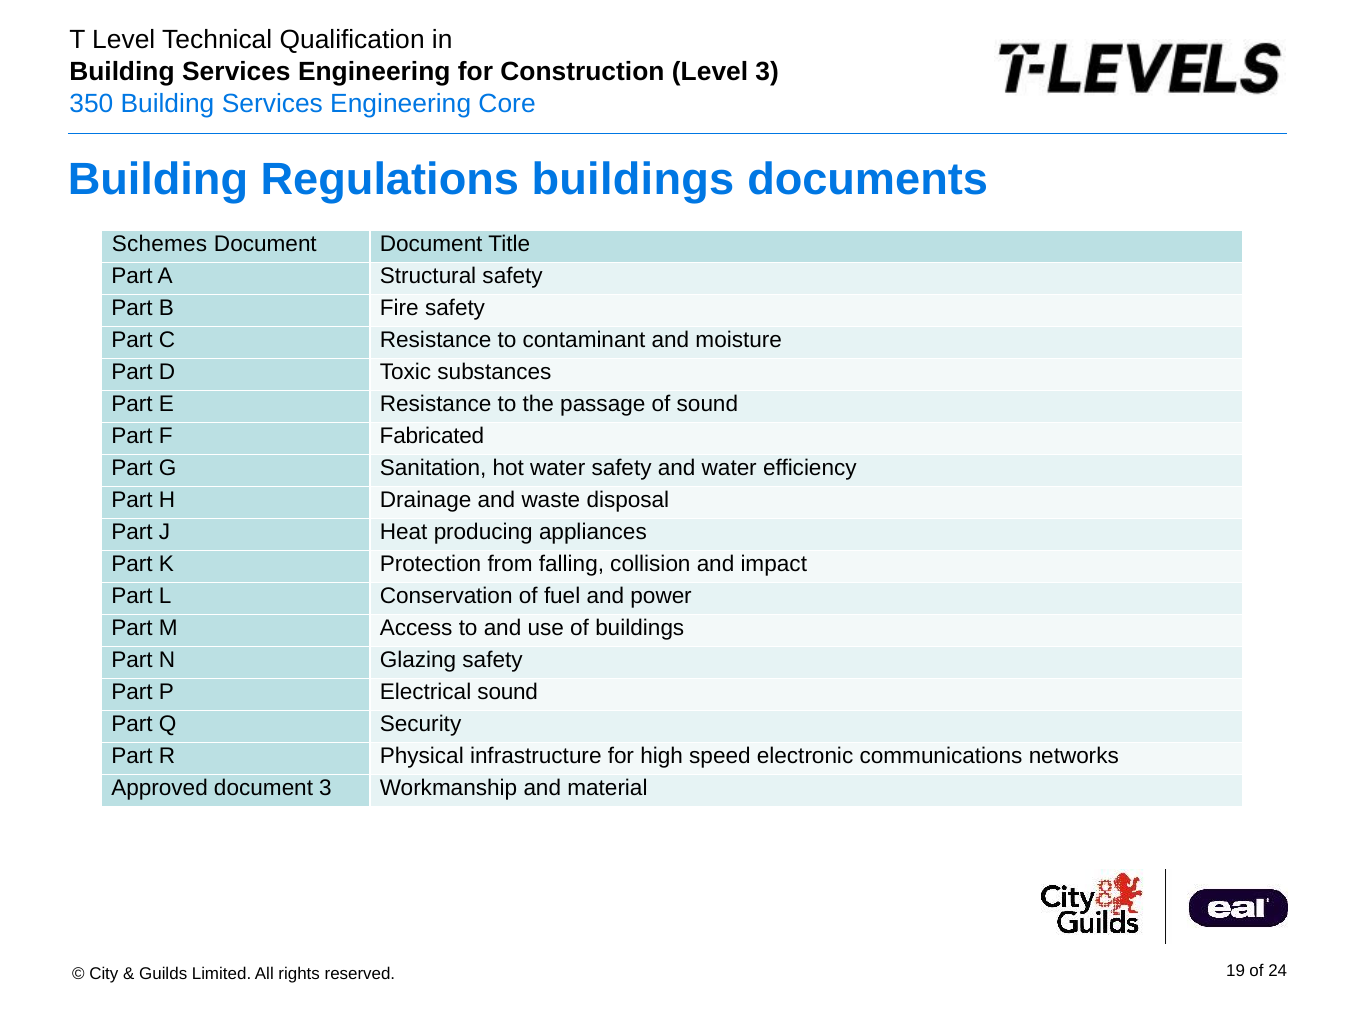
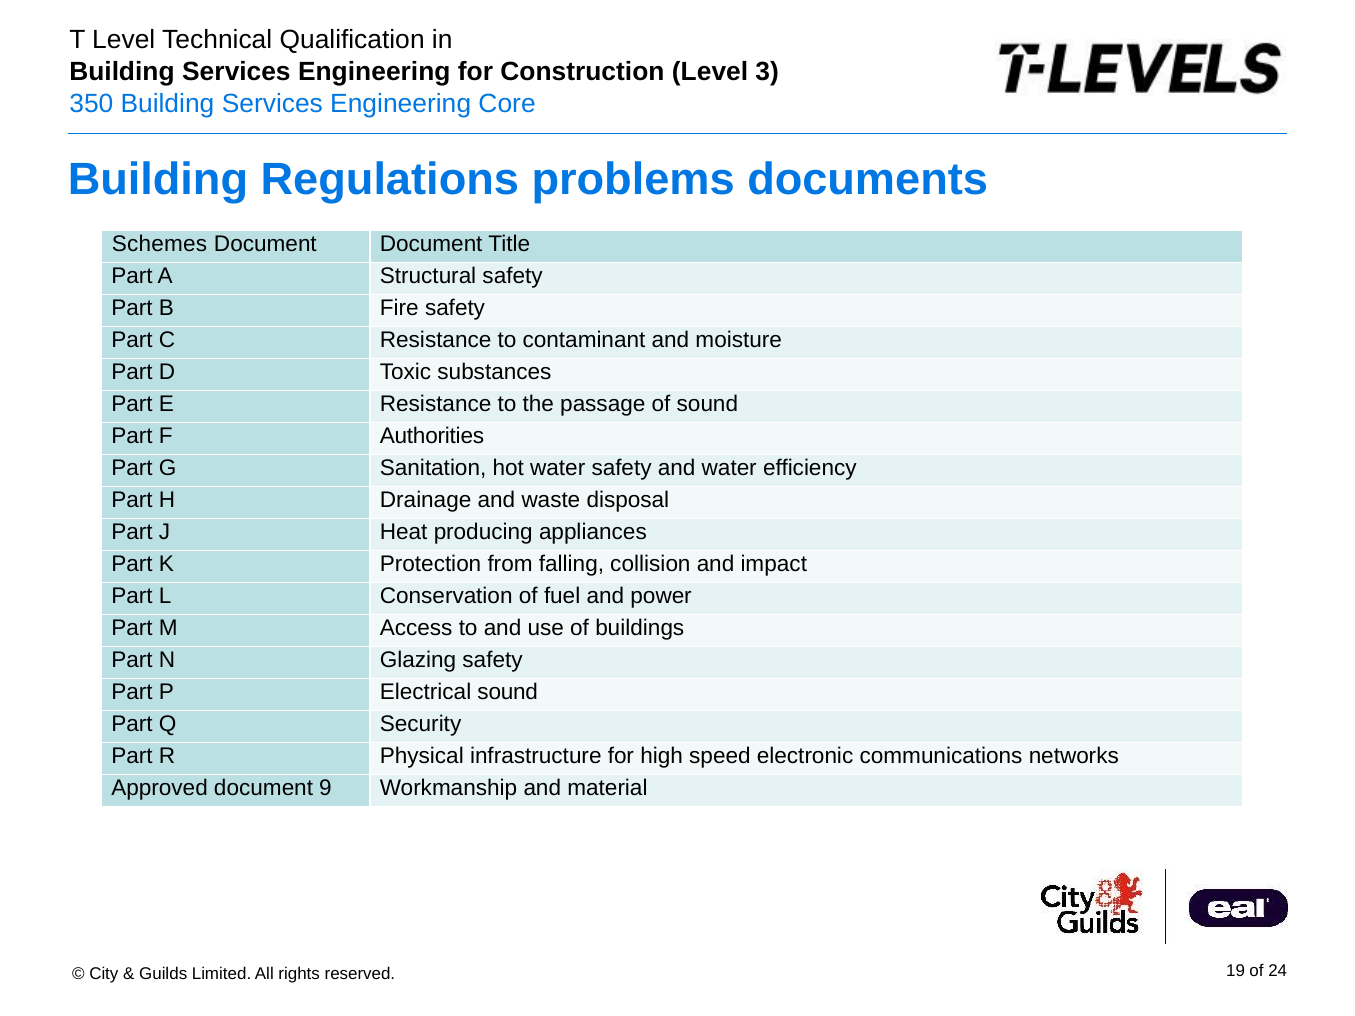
Regulations buildings: buildings -> problems
Fabricated: Fabricated -> Authorities
document 3: 3 -> 9
